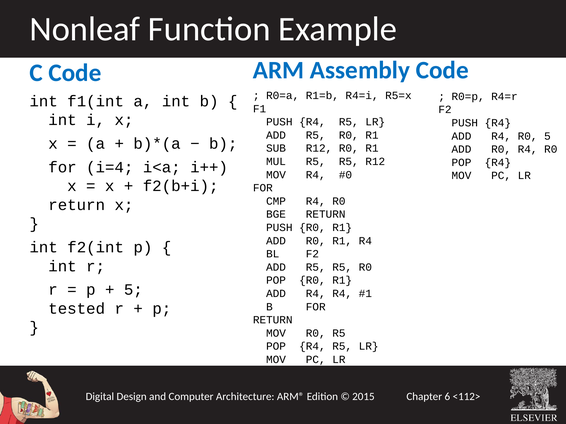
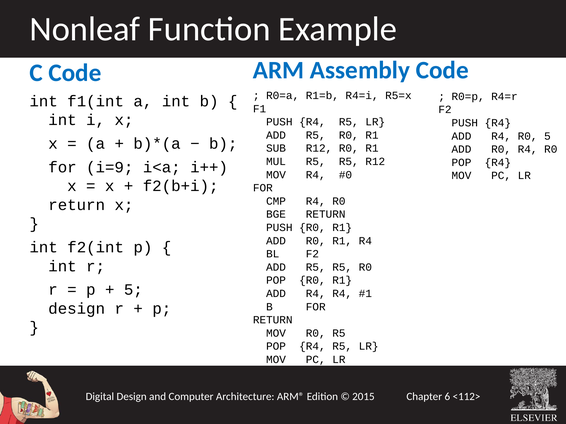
i=4: i=4 -> i=9
tested at (77, 309): tested -> design
